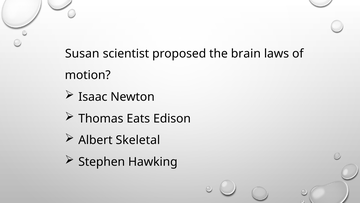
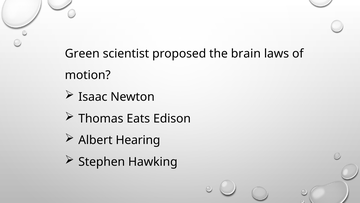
Susan: Susan -> Green
Skeletal: Skeletal -> Hearing
